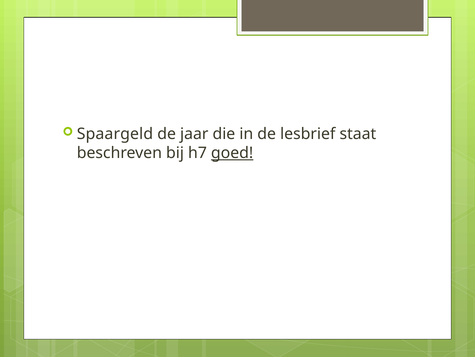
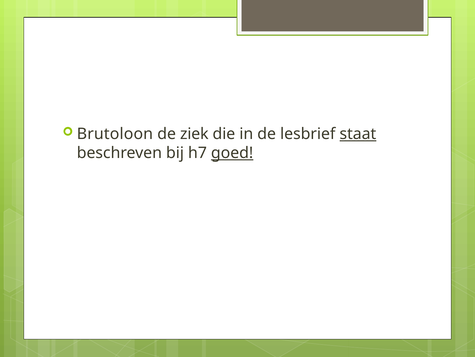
Spaargeld: Spaargeld -> Brutoloon
jaar: jaar -> ziek
staat underline: none -> present
